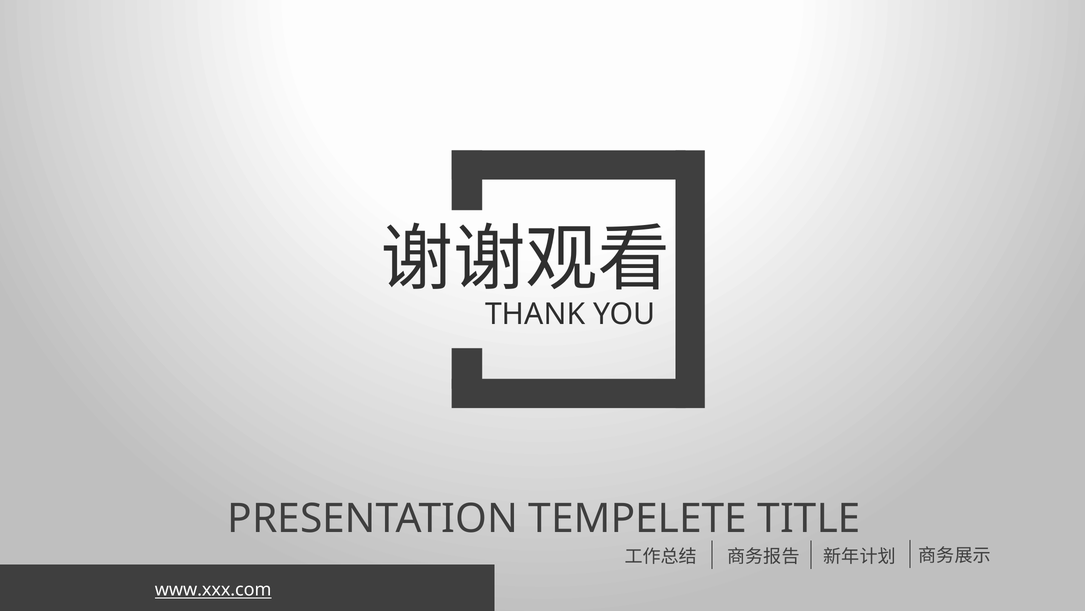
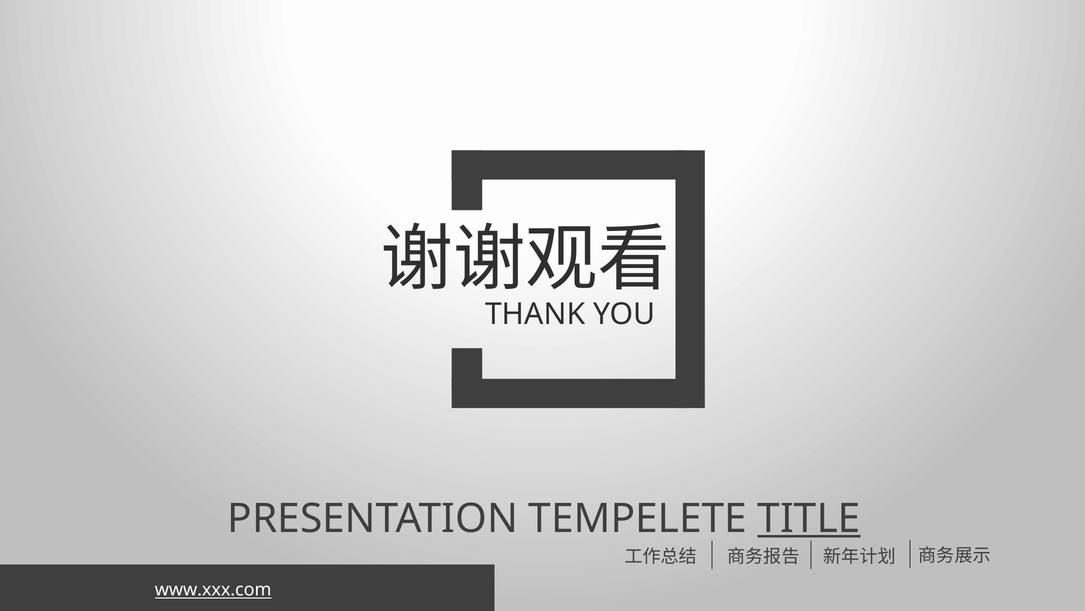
TITLE underline: none -> present
